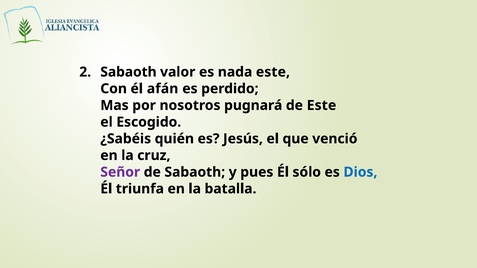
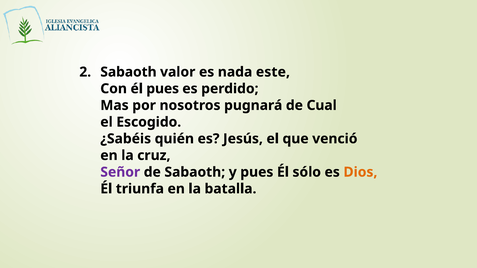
él afán: afán -> pues
de Este: Este -> Cual
Dios colour: blue -> orange
